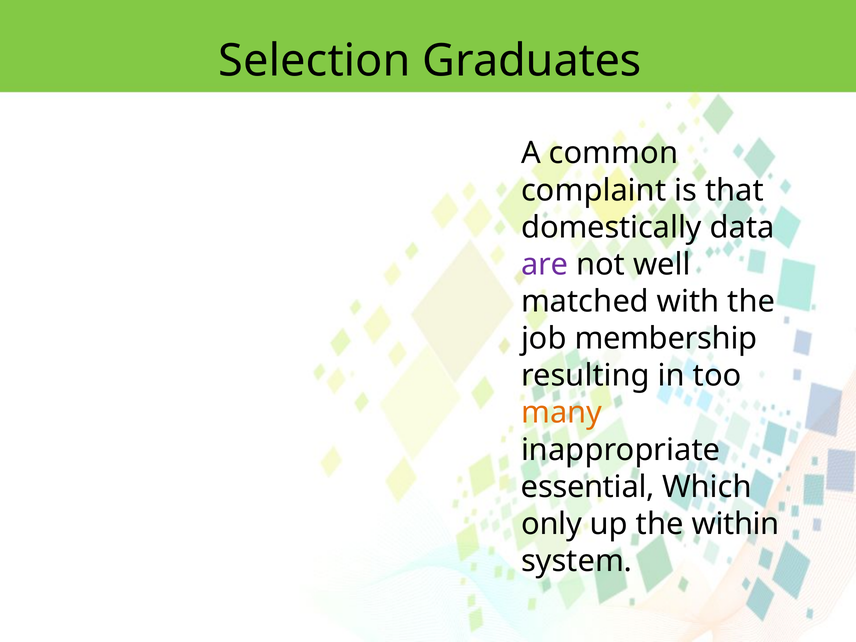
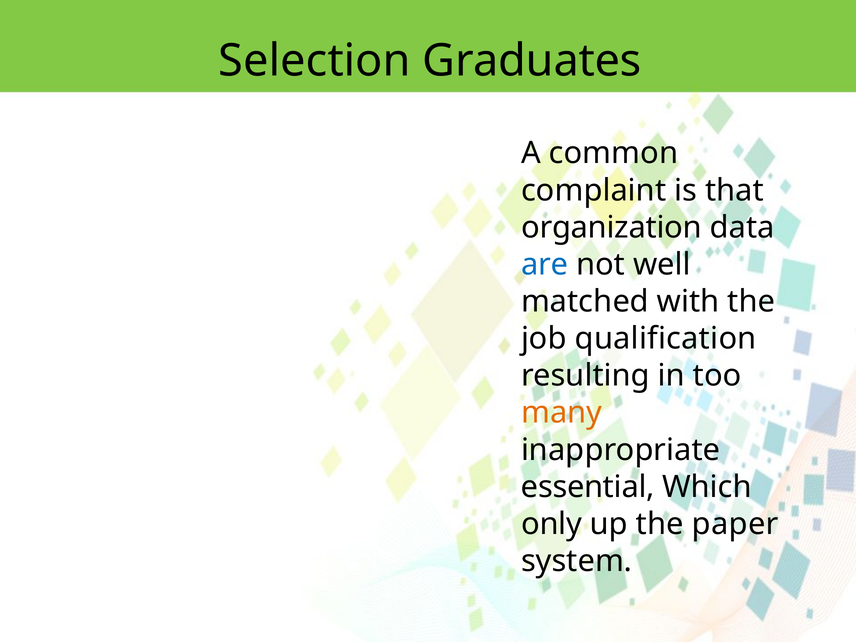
domestically: domestically -> organization
are colour: purple -> blue
membership: membership -> qualification
within: within -> paper
